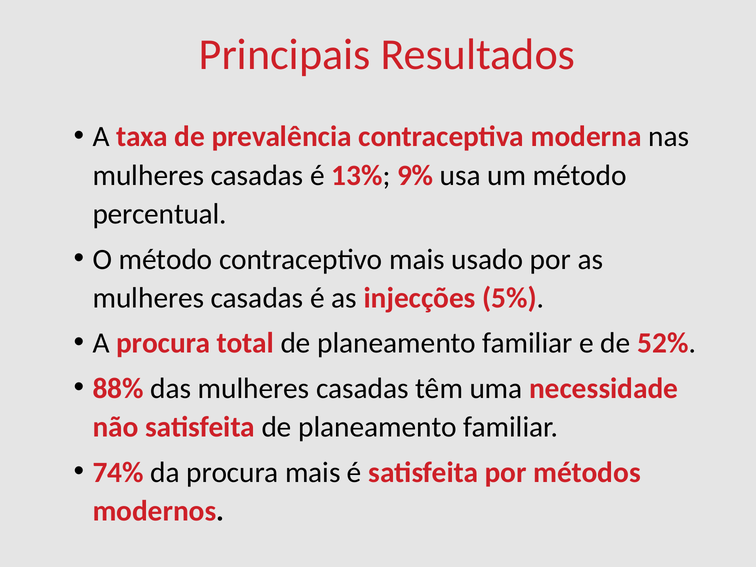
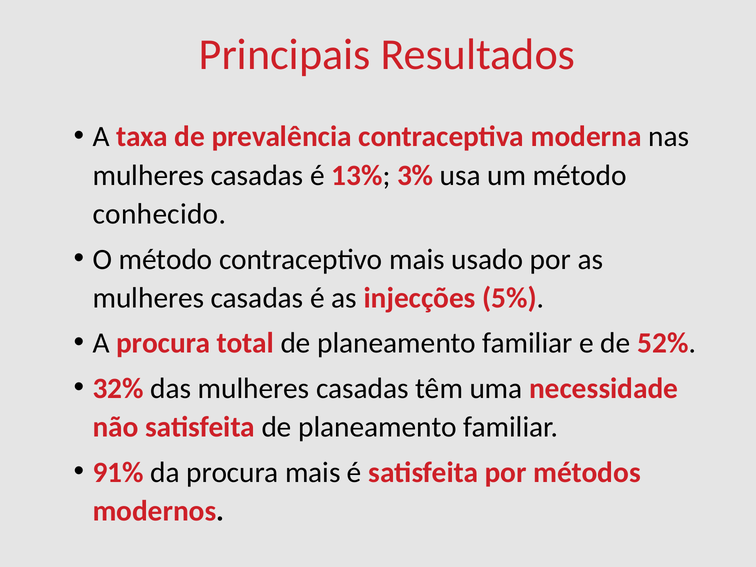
9%: 9% -> 3%
percentual: percentual -> conhecido
88%: 88% -> 32%
74%: 74% -> 91%
